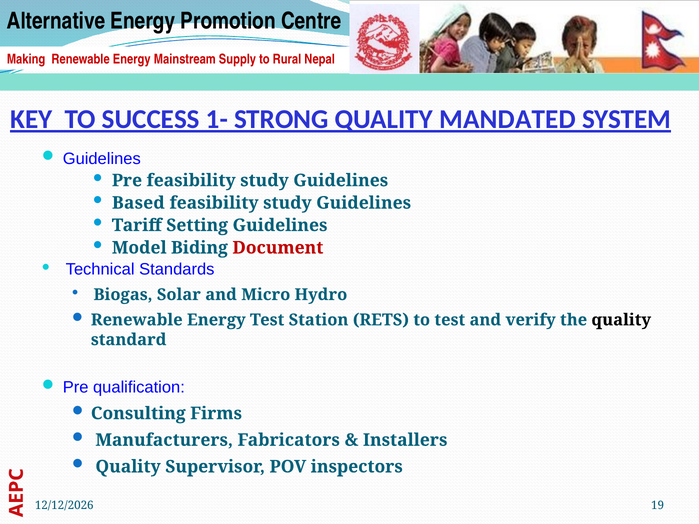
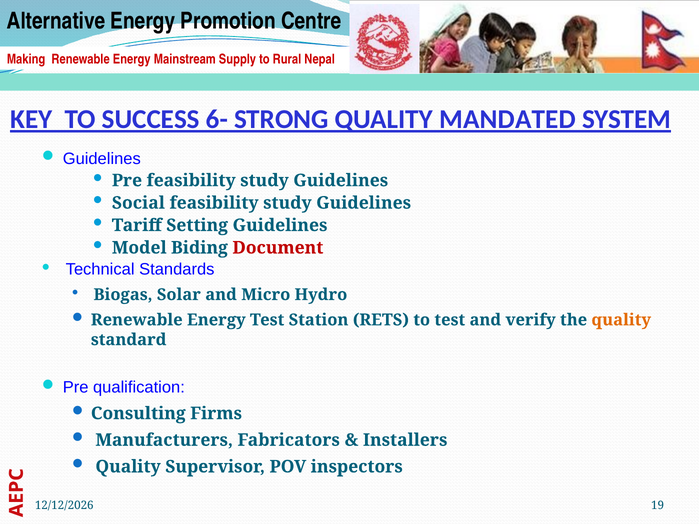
1-: 1- -> 6-
Based: Based -> Social
quality at (621, 320) colour: black -> orange
